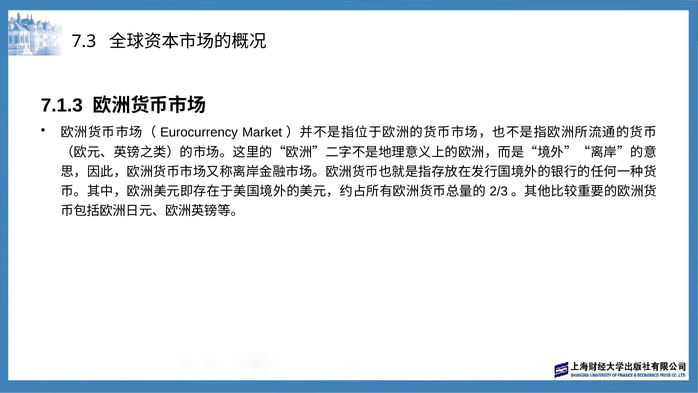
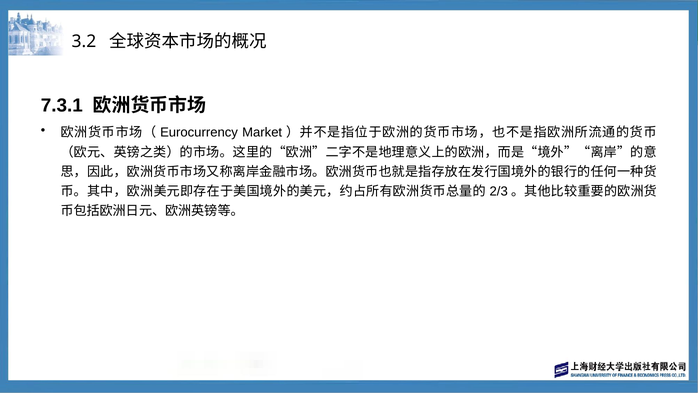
7.3: 7.3 -> 3.2
7.1.3: 7.1.3 -> 7.3.1
